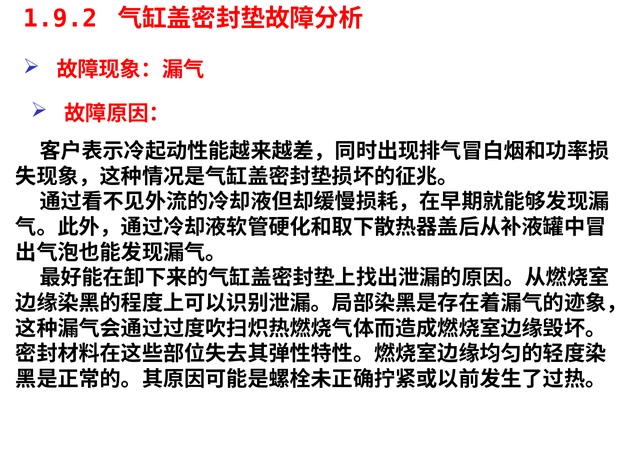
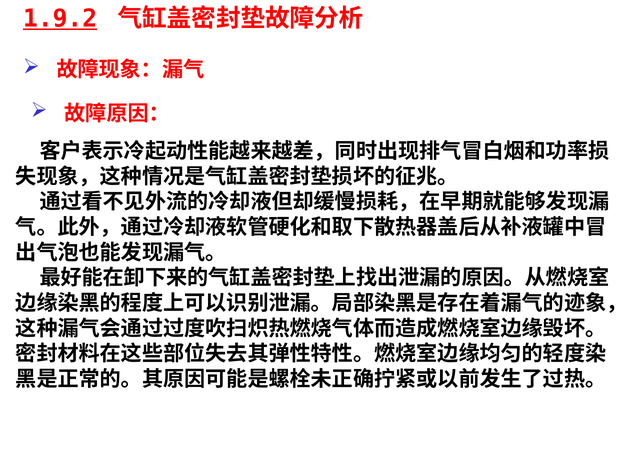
1.9.2 underline: none -> present
